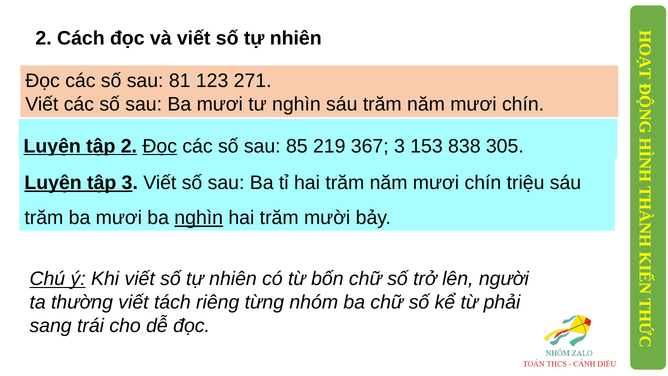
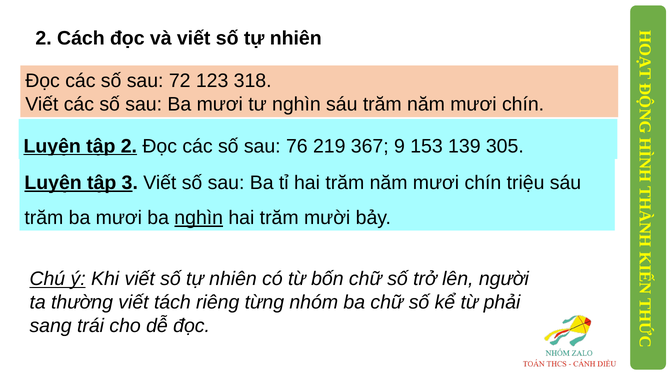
81: 81 -> 72
271: 271 -> 318
Đọc at (160, 146) underline: present -> none
85: 85 -> 76
367 3: 3 -> 9
838: 838 -> 139
